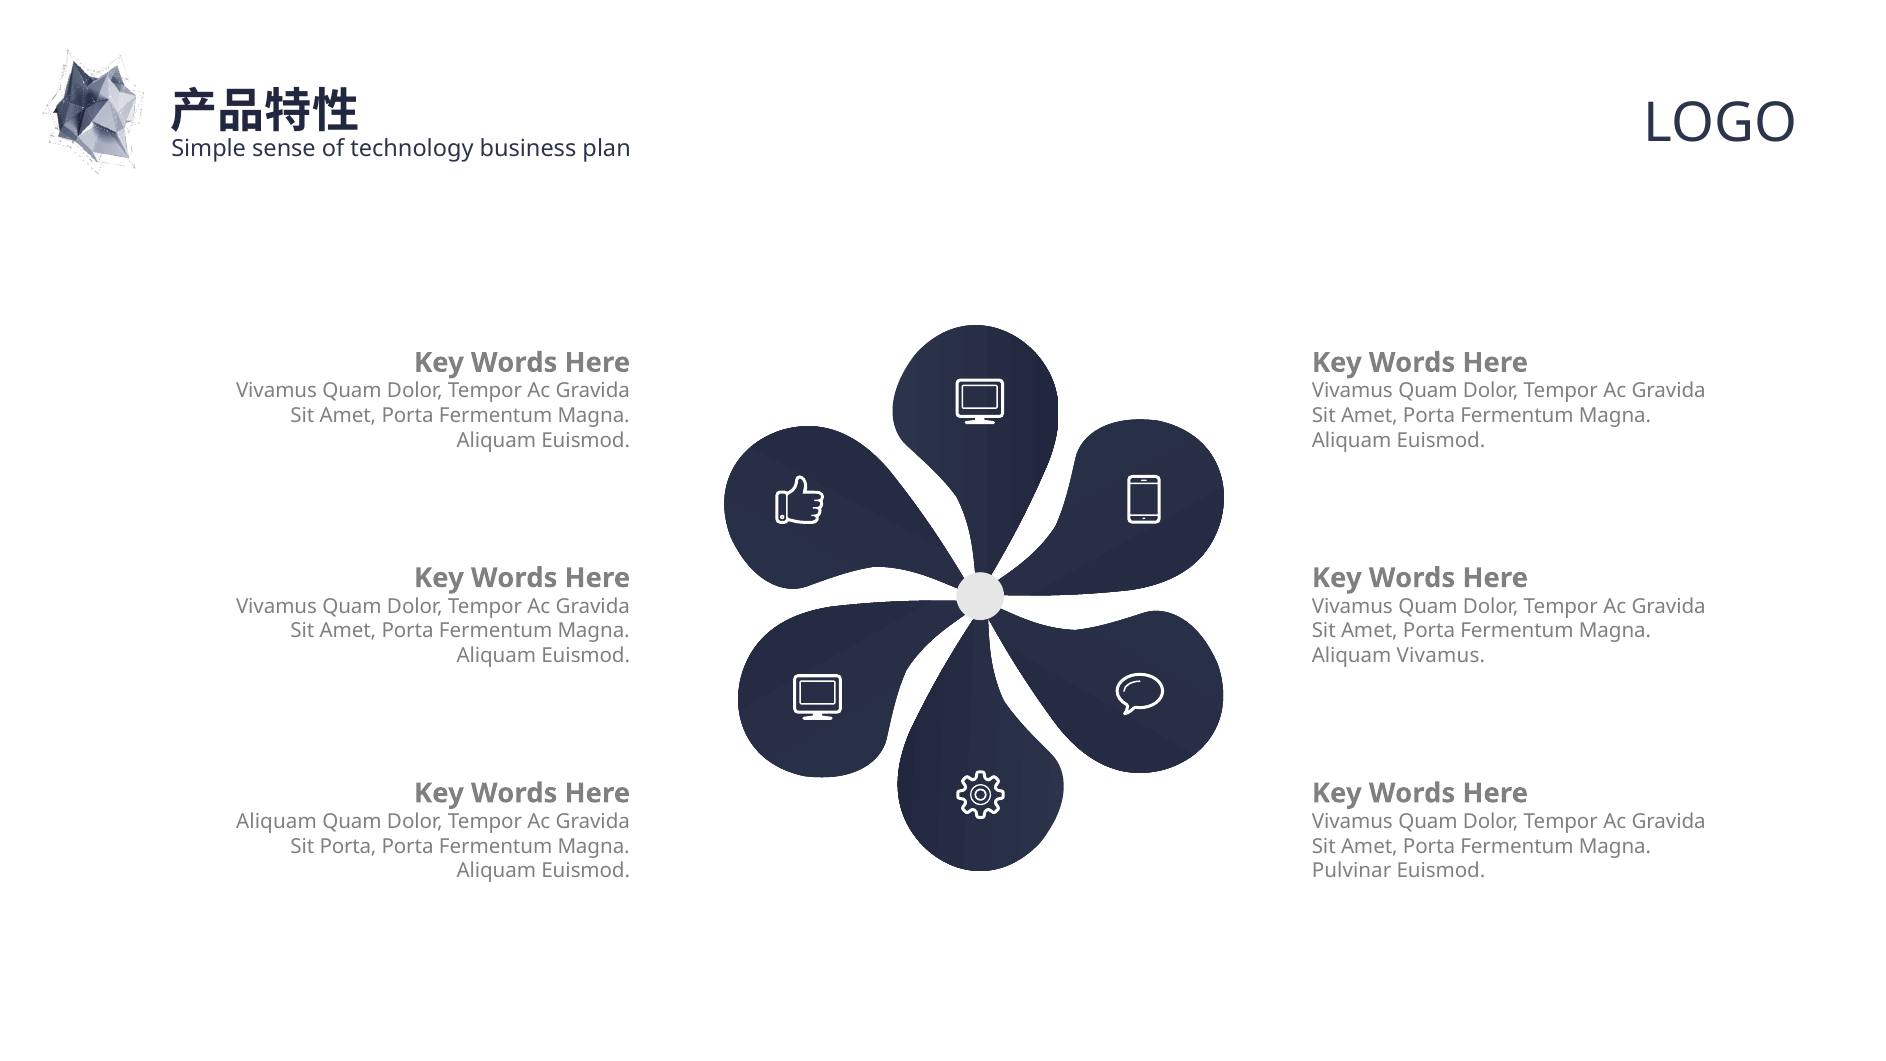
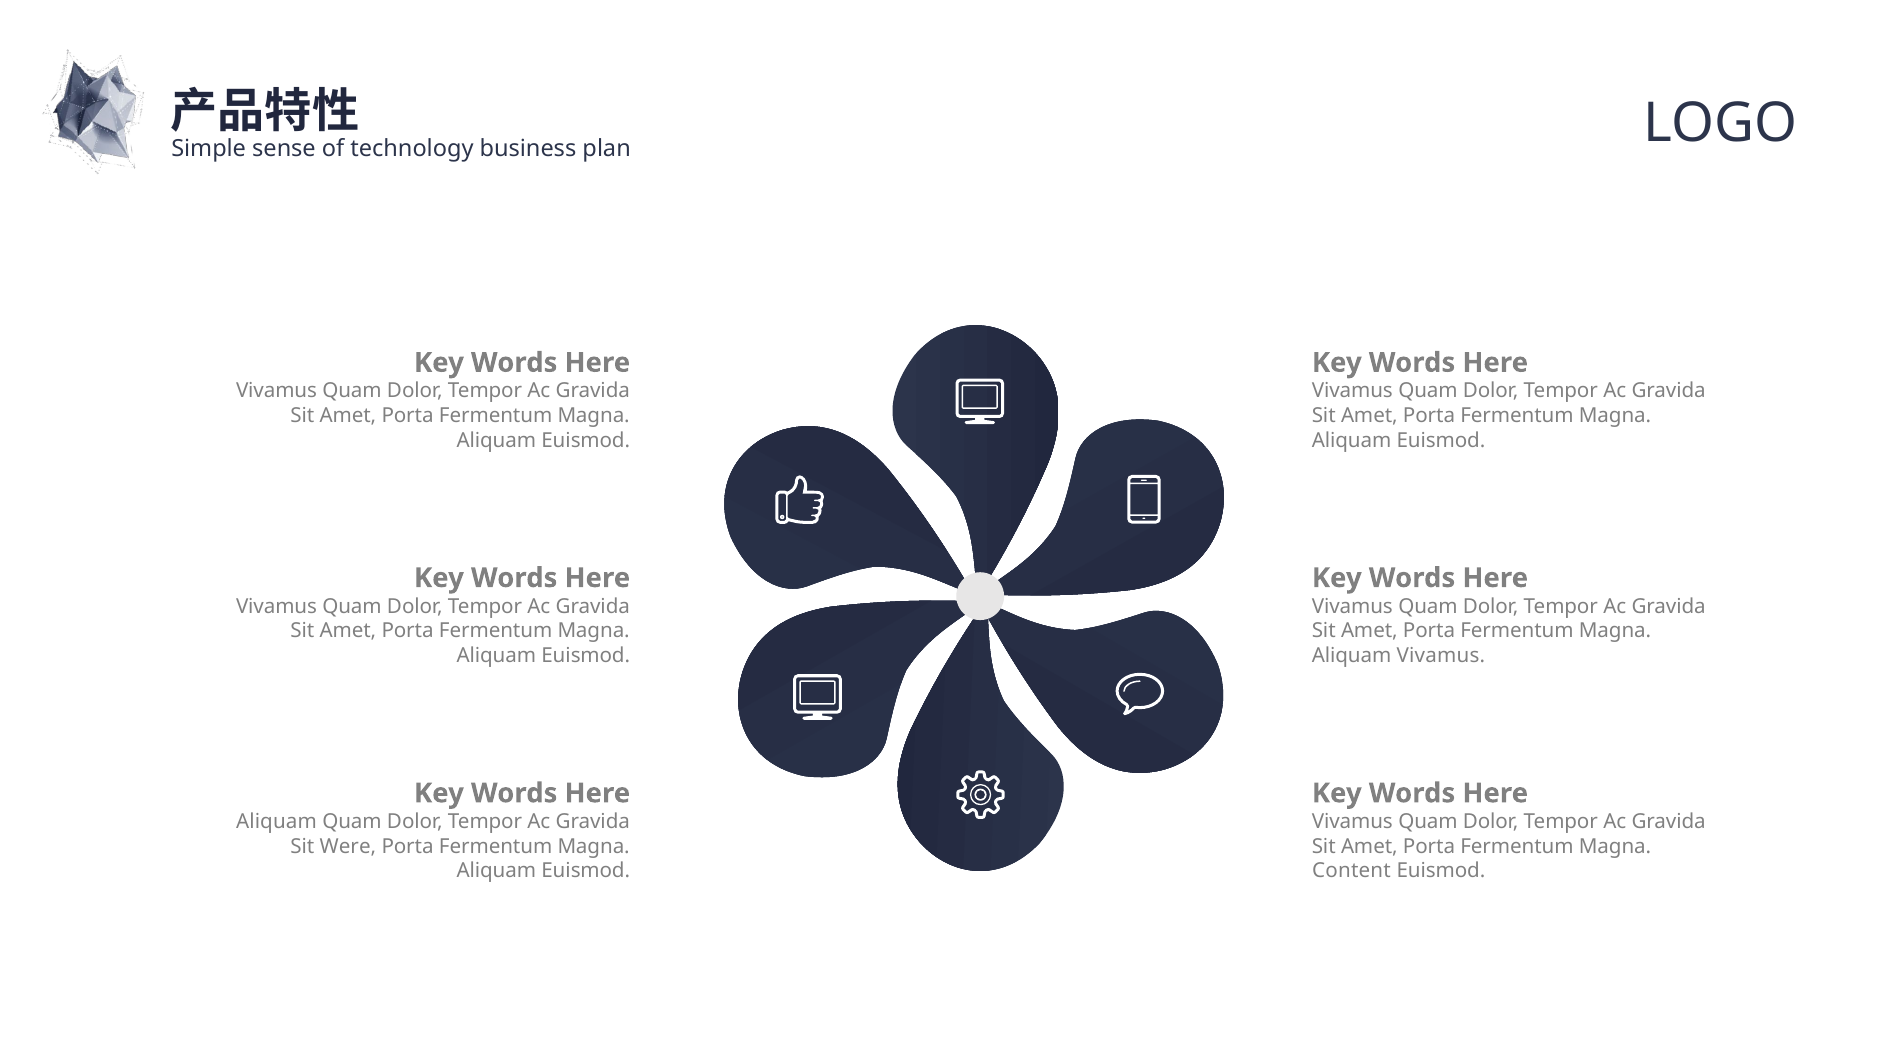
Sit Porta: Porta -> Were
Pulvinar: Pulvinar -> Content
